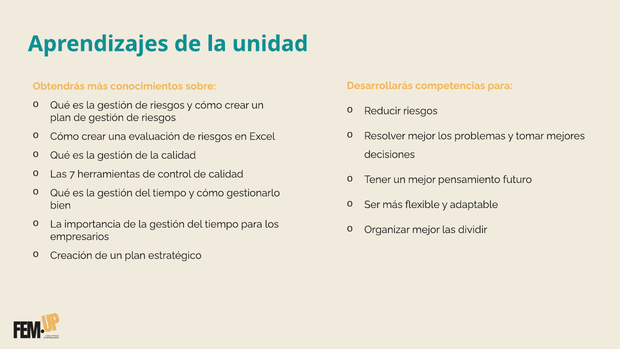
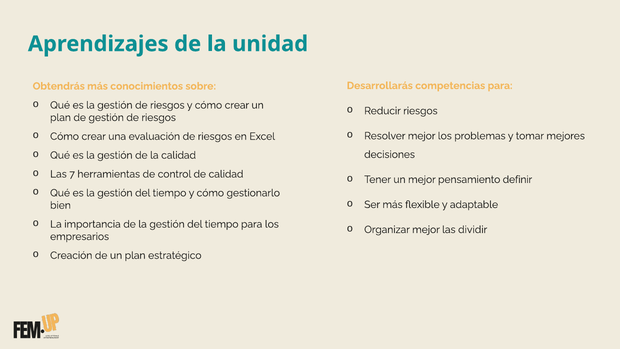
futuro: futuro -> definir
